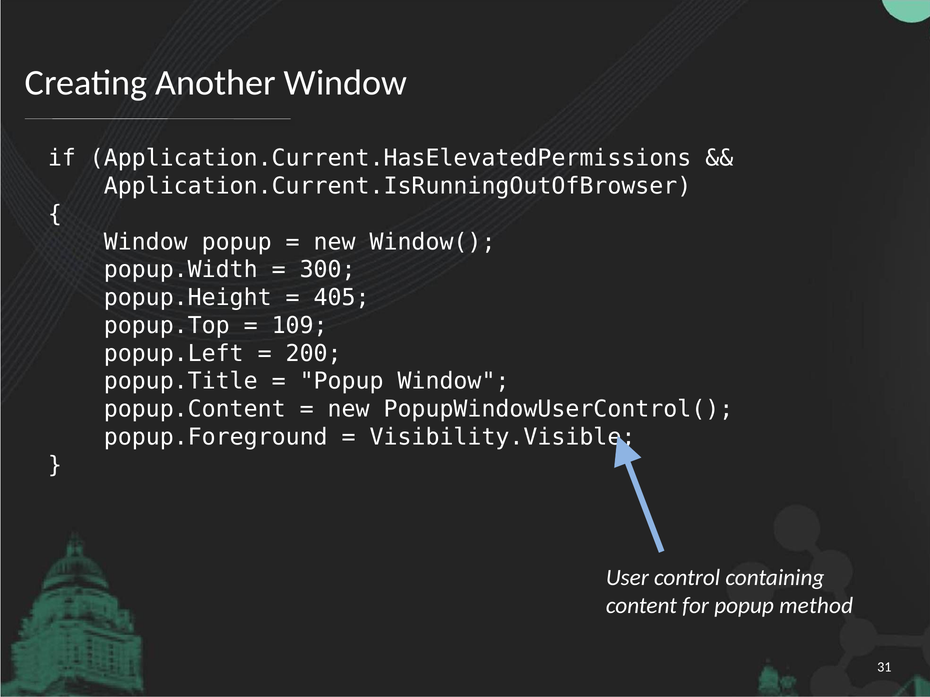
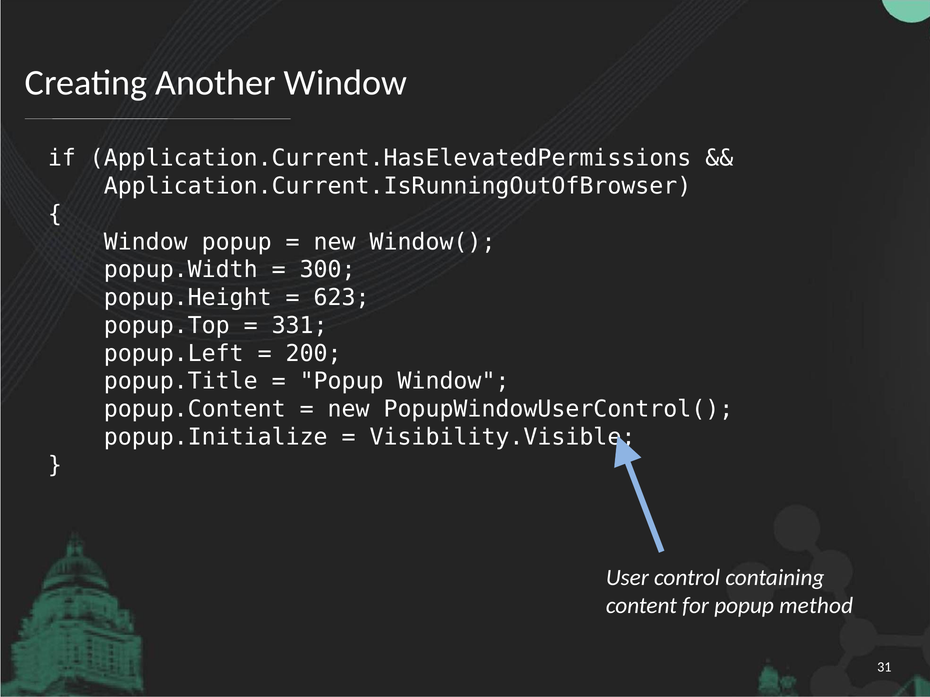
405: 405 -> 623
109: 109 -> 331
popup.Foreground: popup.Foreground -> popup.Initialize
